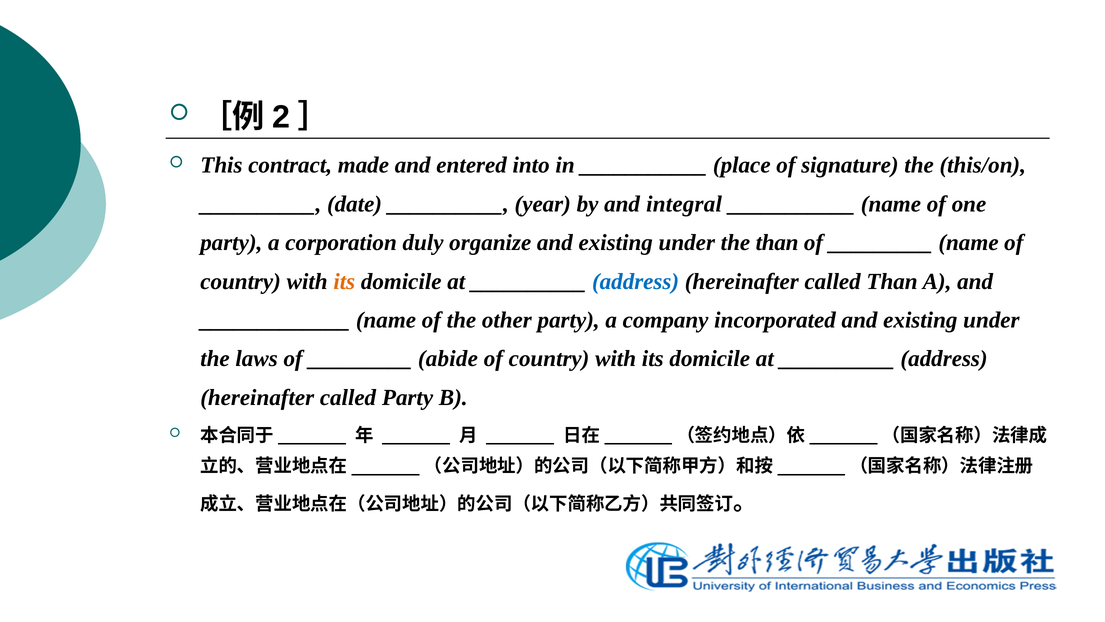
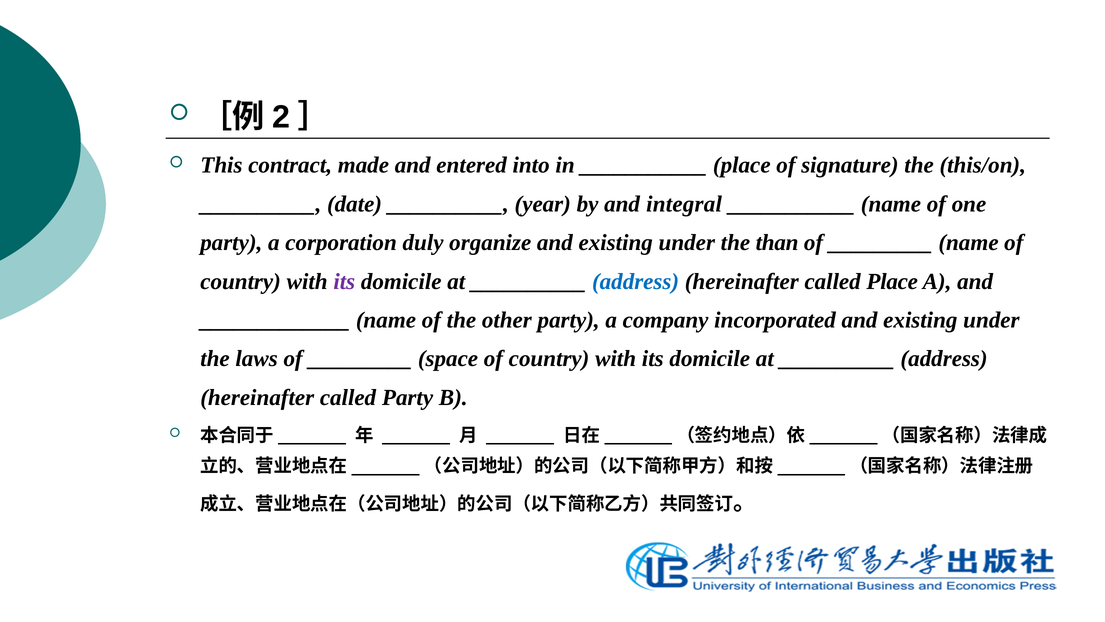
its at (344, 281) colour: orange -> purple
called Than: Than -> Place
abide: abide -> space
